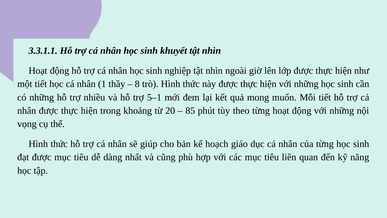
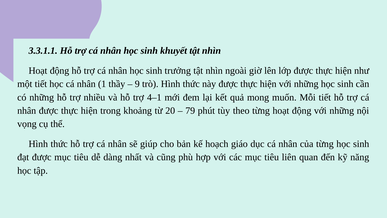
nghiệp: nghiệp -> trưởng
8: 8 -> 9
5–1: 5–1 -> 4–1
85: 85 -> 79
